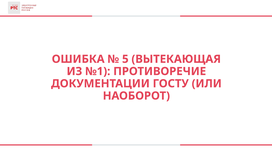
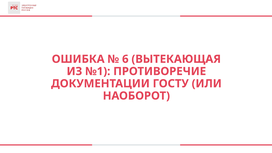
5: 5 -> 6
